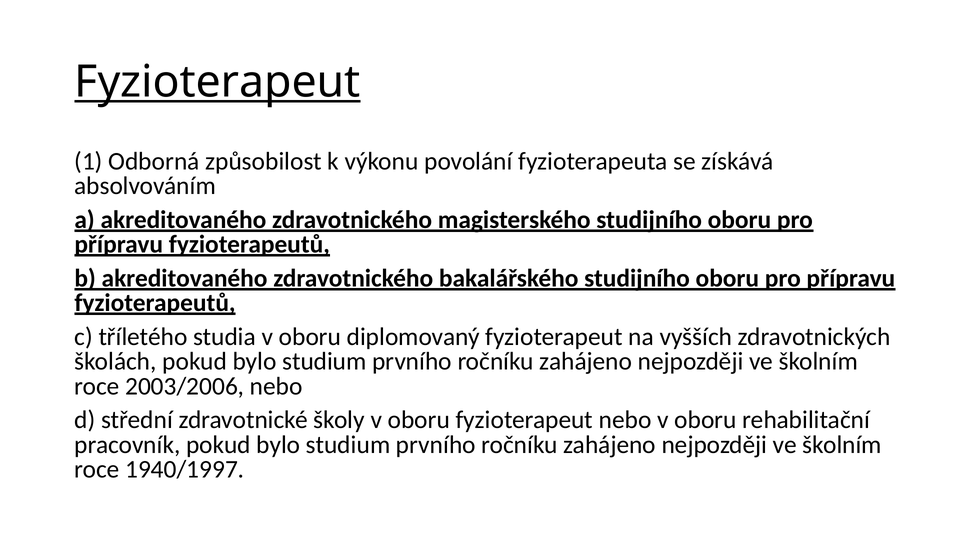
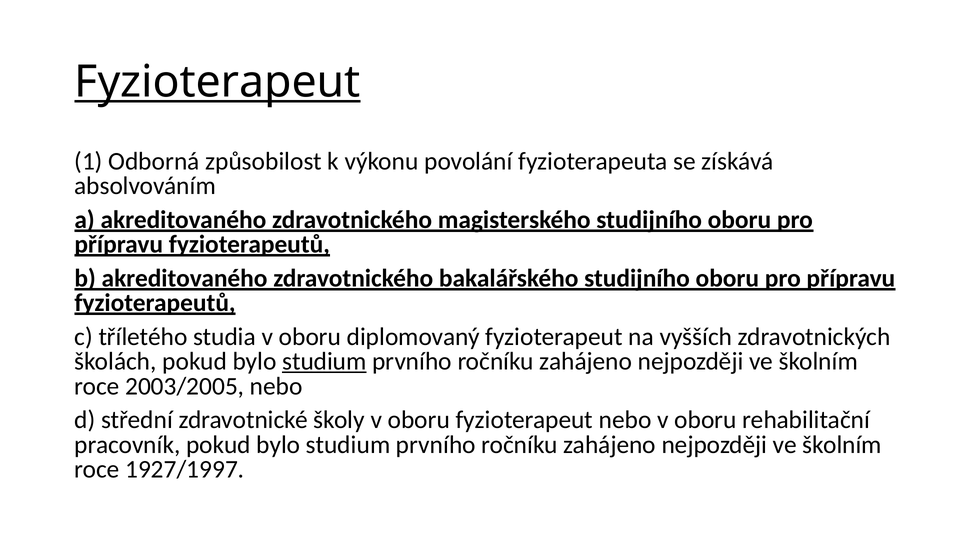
studium at (324, 361) underline: none -> present
2003/2006: 2003/2006 -> 2003/2005
1940/1997: 1940/1997 -> 1927/1997
